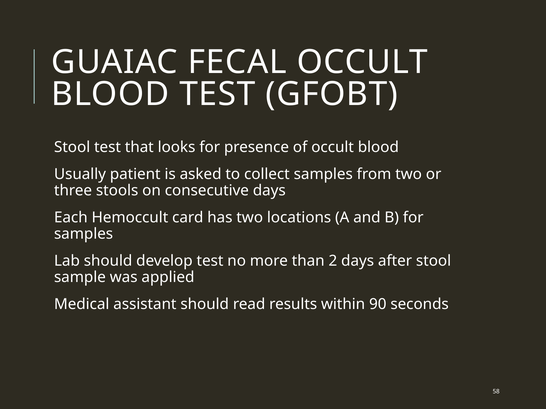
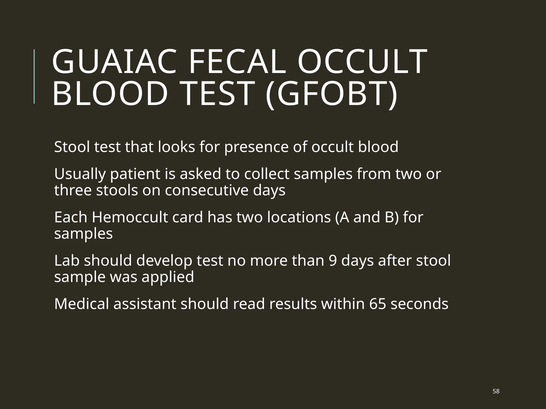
2: 2 -> 9
90: 90 -> 65
